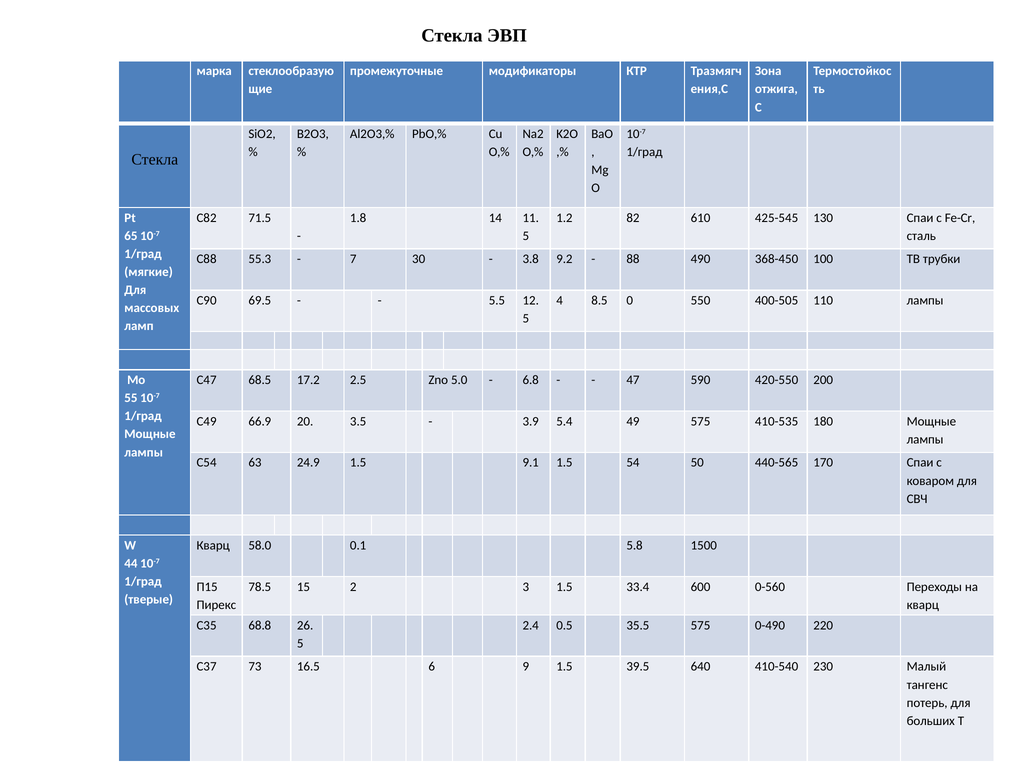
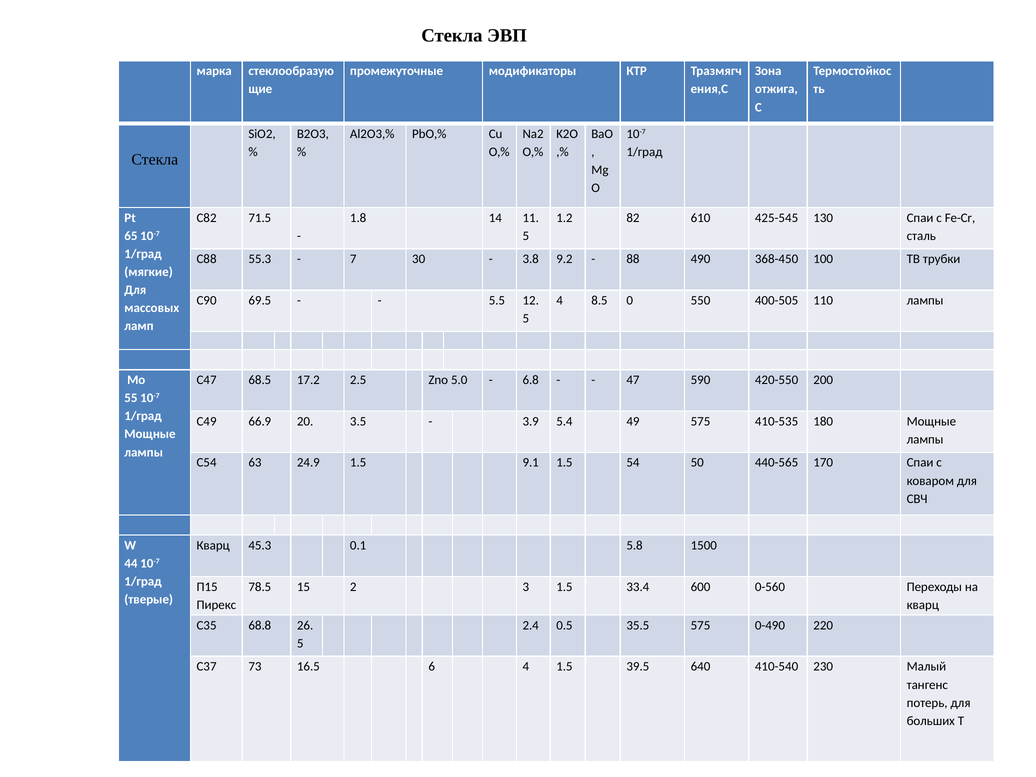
58.0: 58.0 -> 45.3
6 9: 9 -> 4
